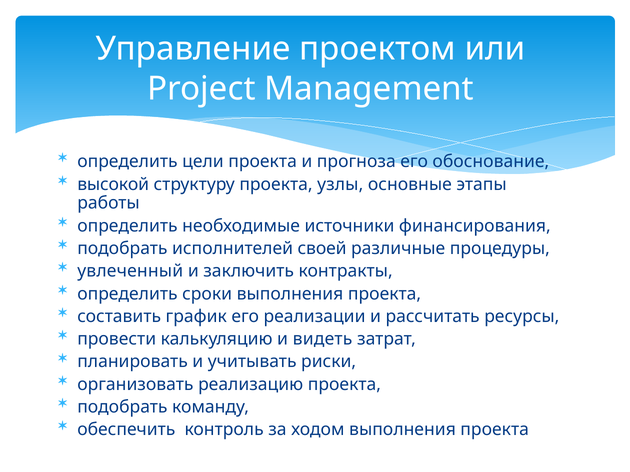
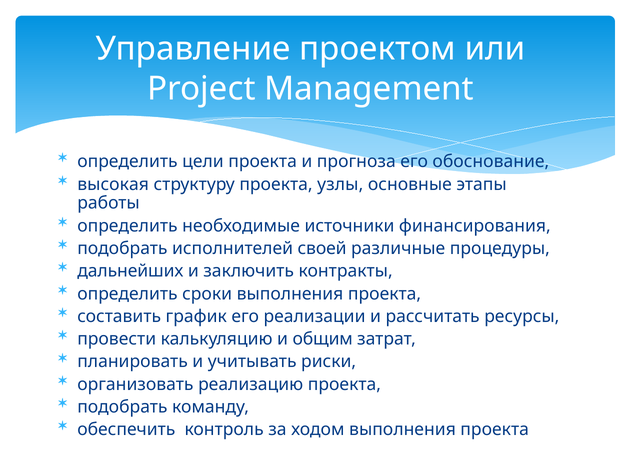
высокой: высокой -> высокая
увлеченный: увлеченный -> дальнейших
видеть: видеть -> общим
